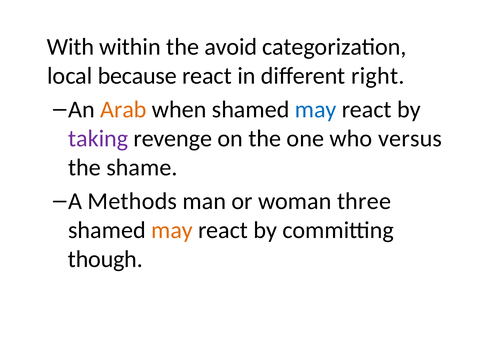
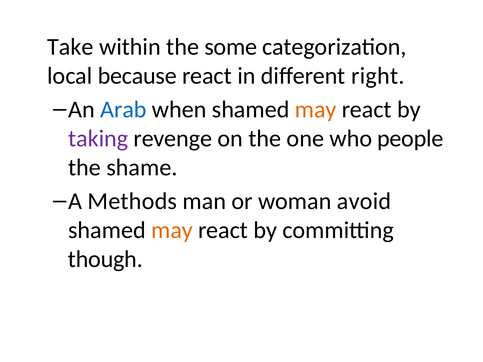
With: With -> Take
avoid: avoid -> some
Arab colour: orange -> blue
may at (316, 110) colour: blue -> orange
versus: versus -> people
three: three -> avoid
